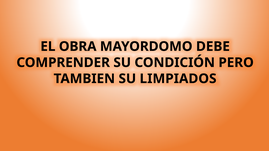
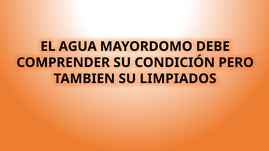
OBRA: OBRA -> AGUA
